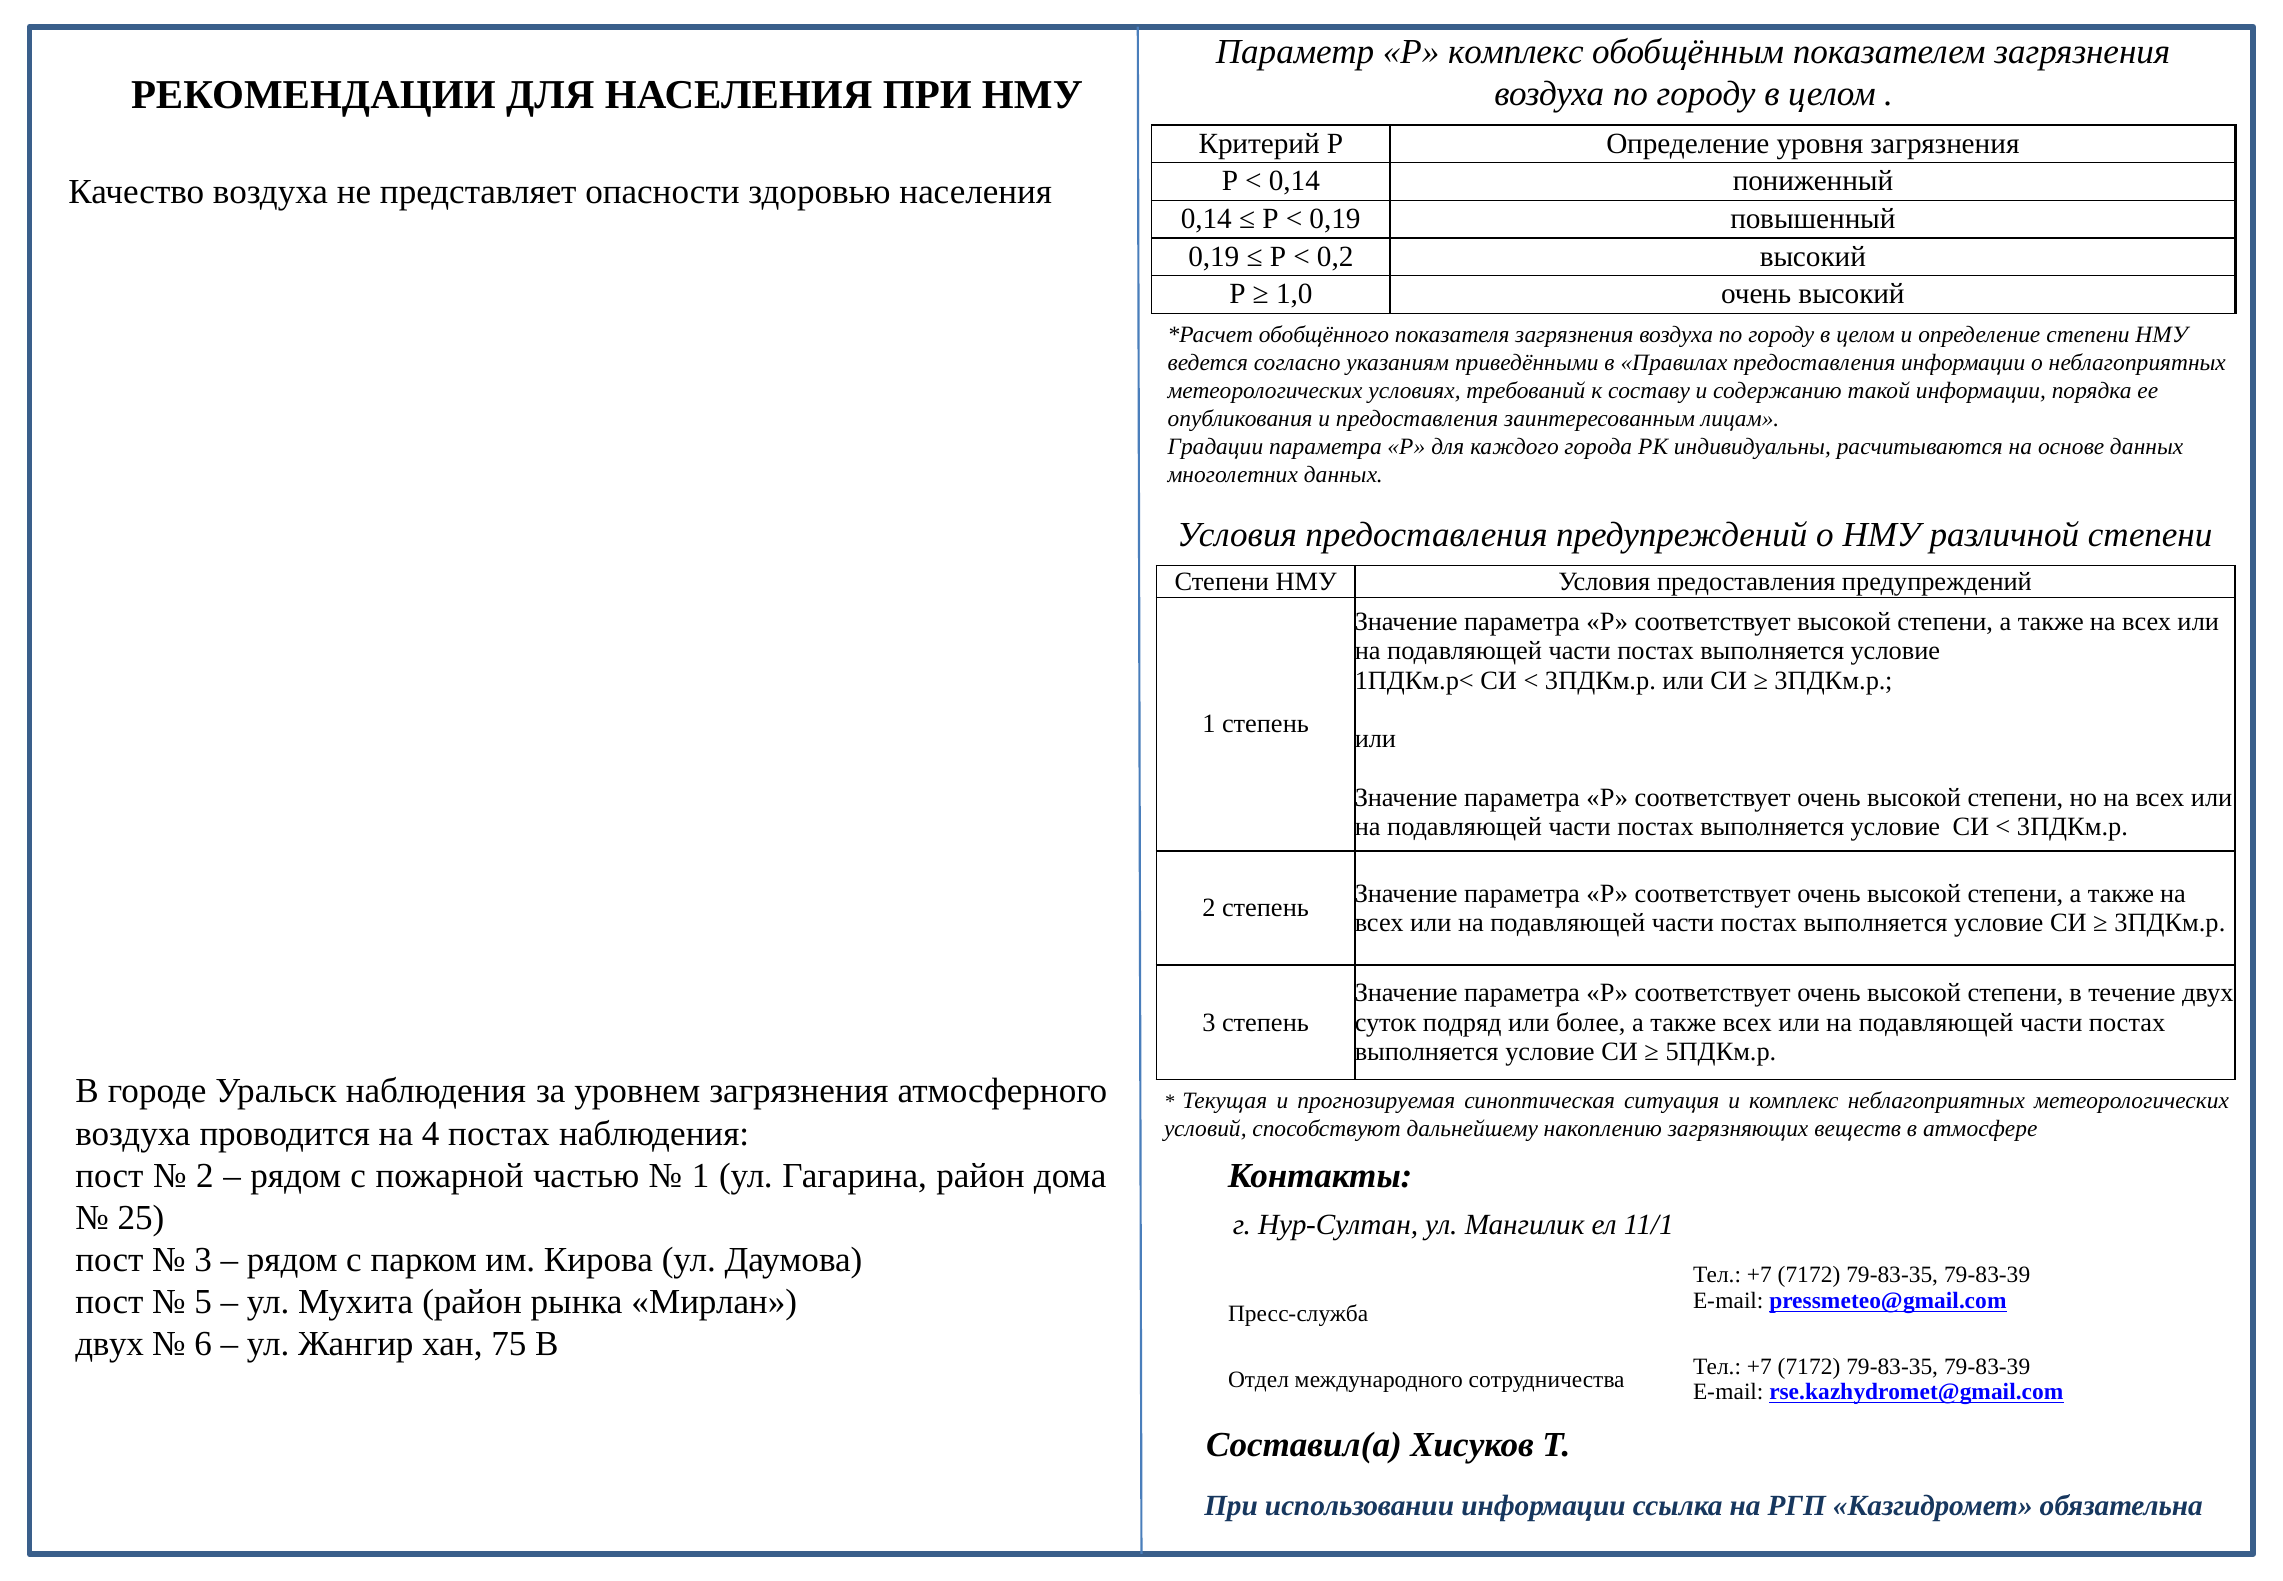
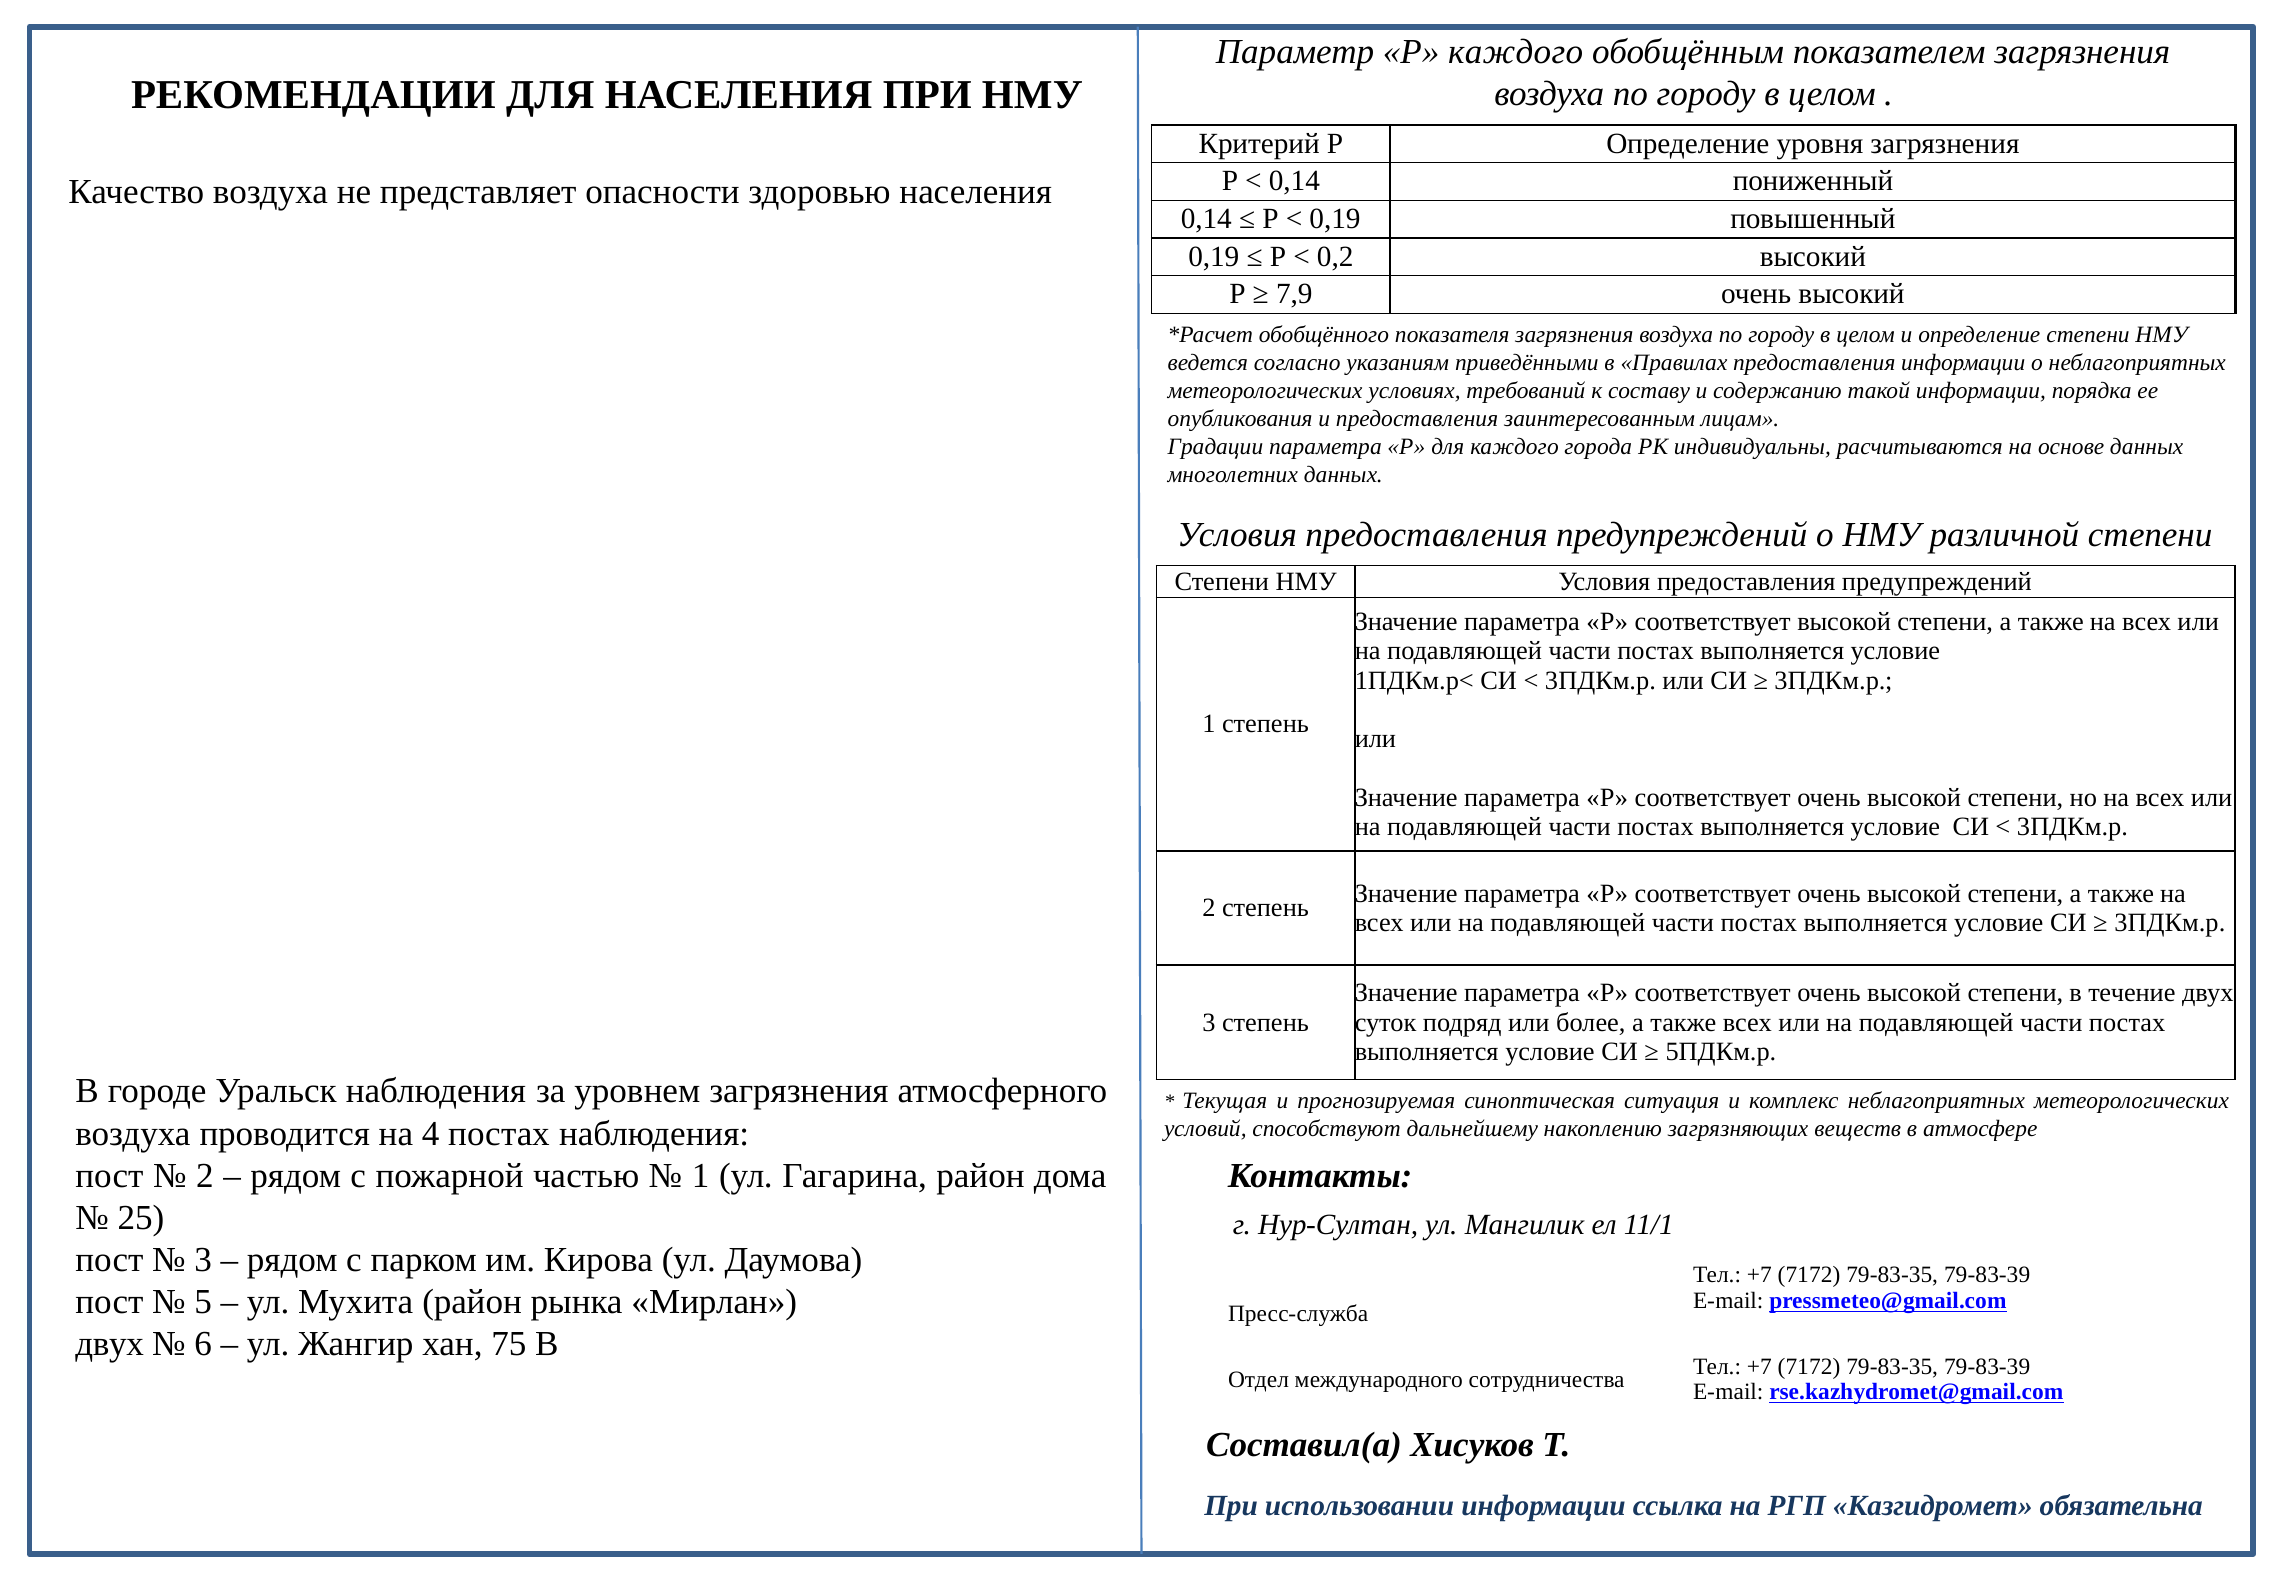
Р комплекс: комплекс -> каждого
1,0: 1,0 -> 7,9
